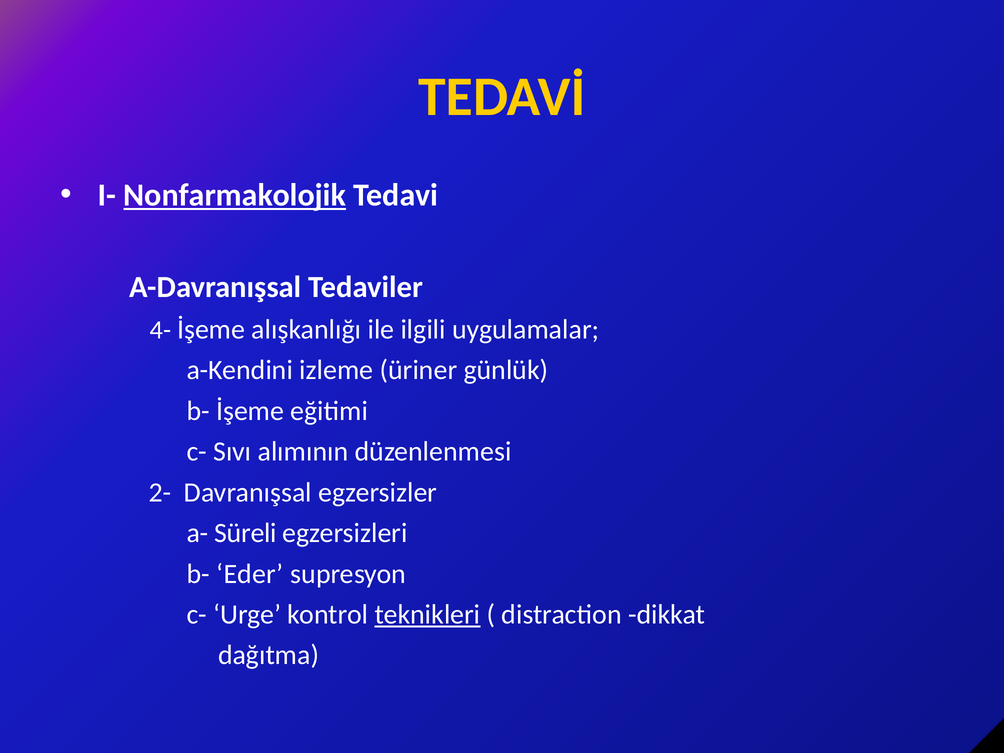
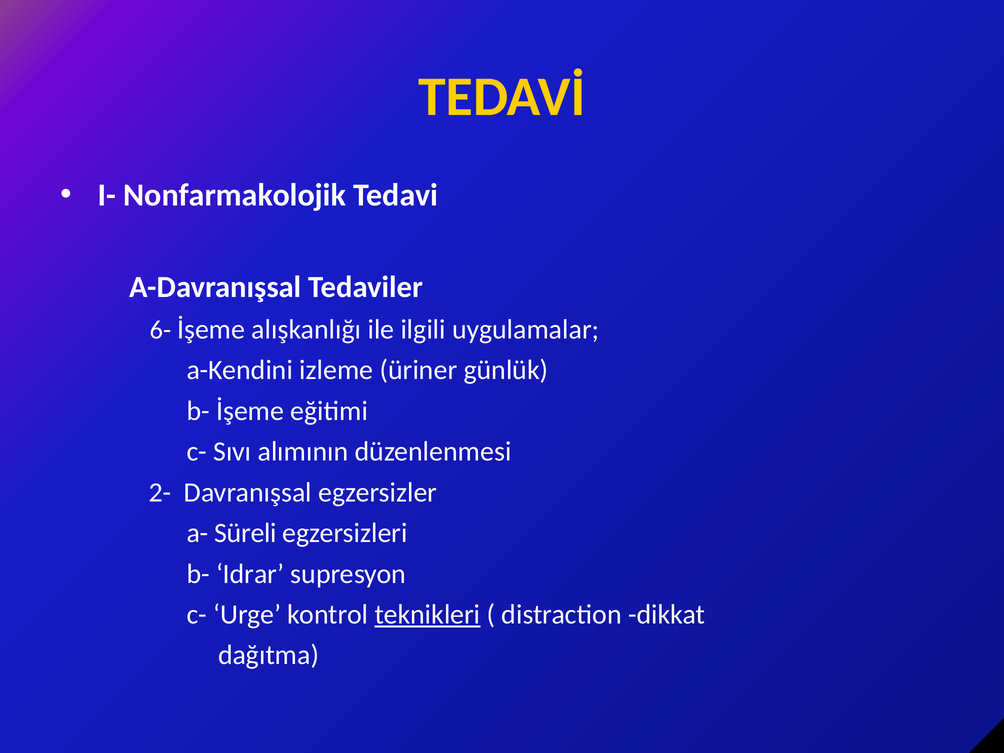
Nonfarmakolojik underline: present -> none
4-: 4- -> 6-
Eder: Eder -> Idrar
